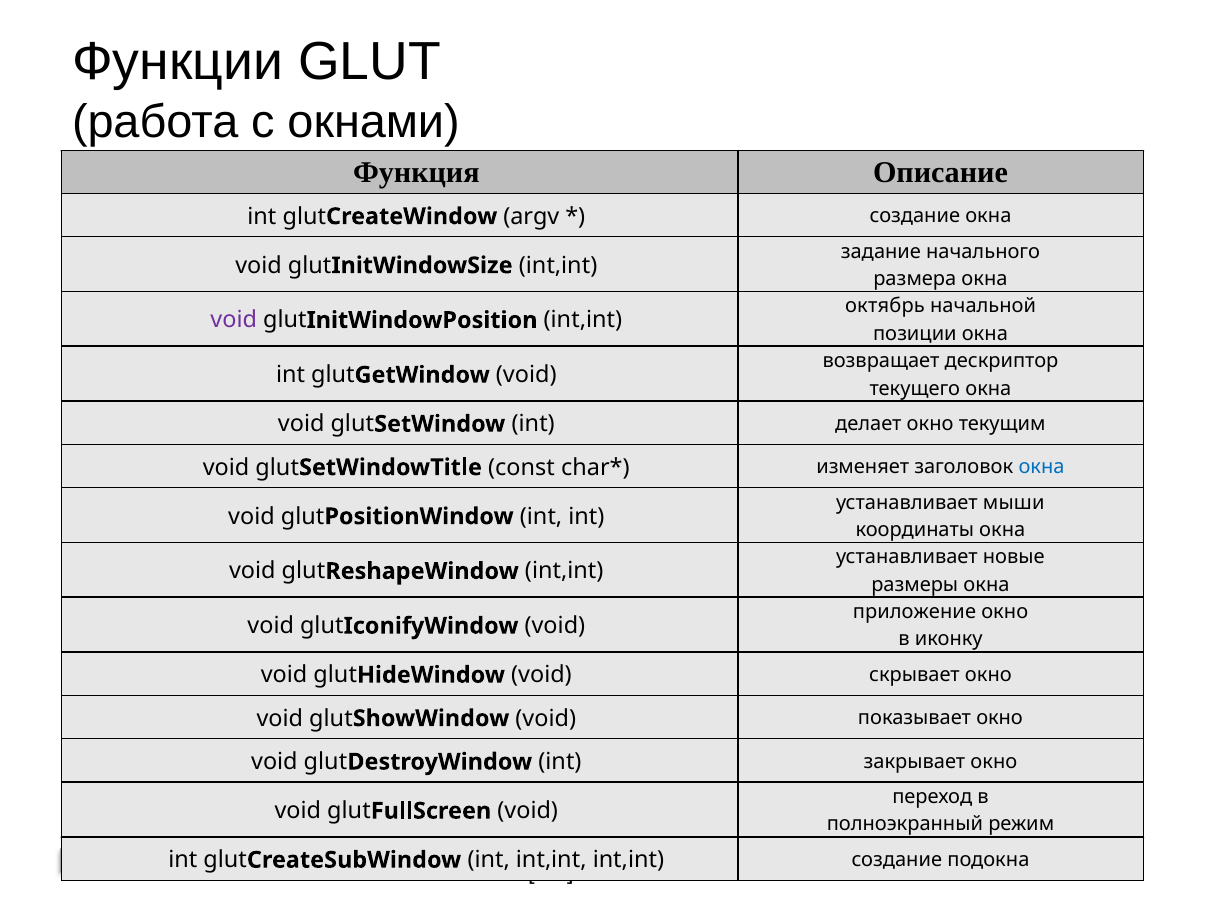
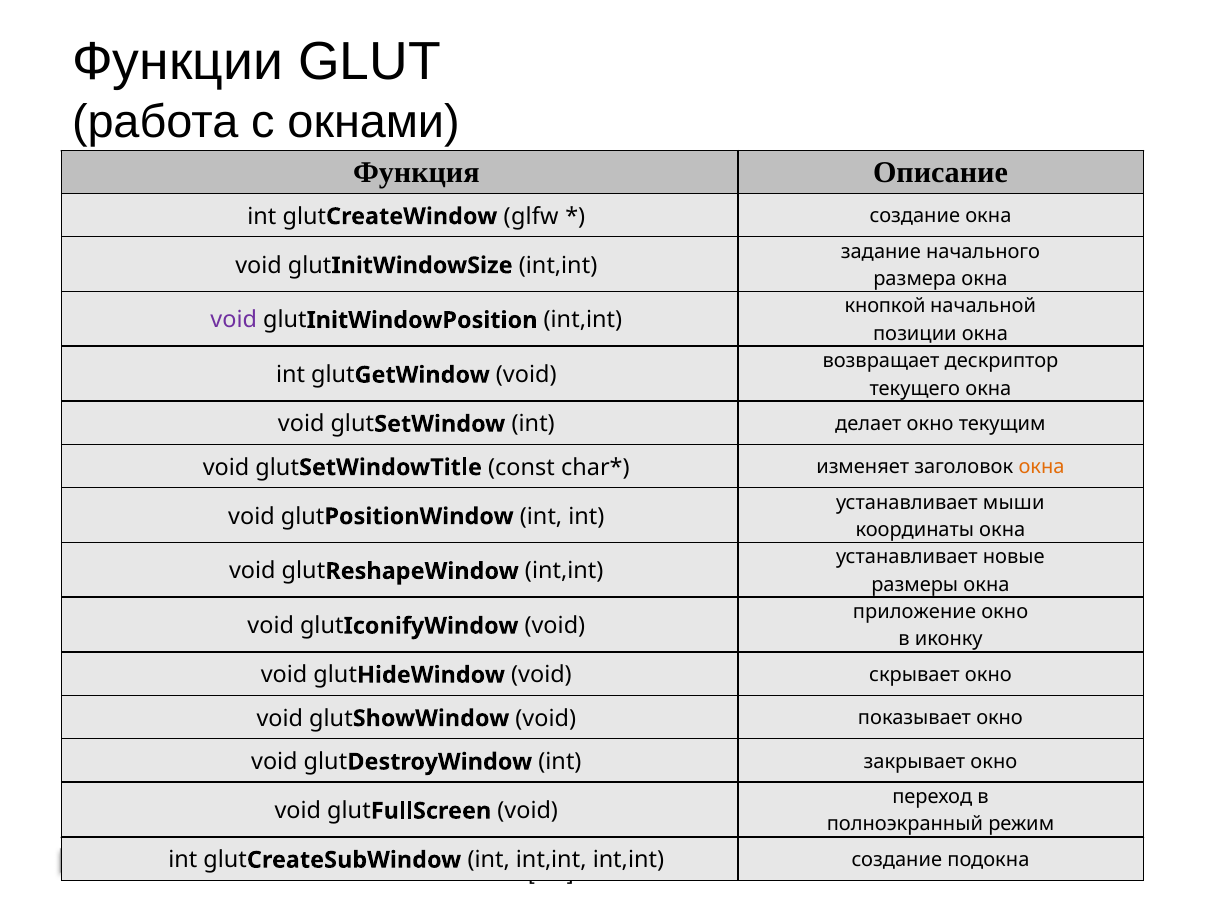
argv: argv -> glfw
октябрь: октябрь -> кнопкой
окна at (1042, 467) colour: blue -> orange
